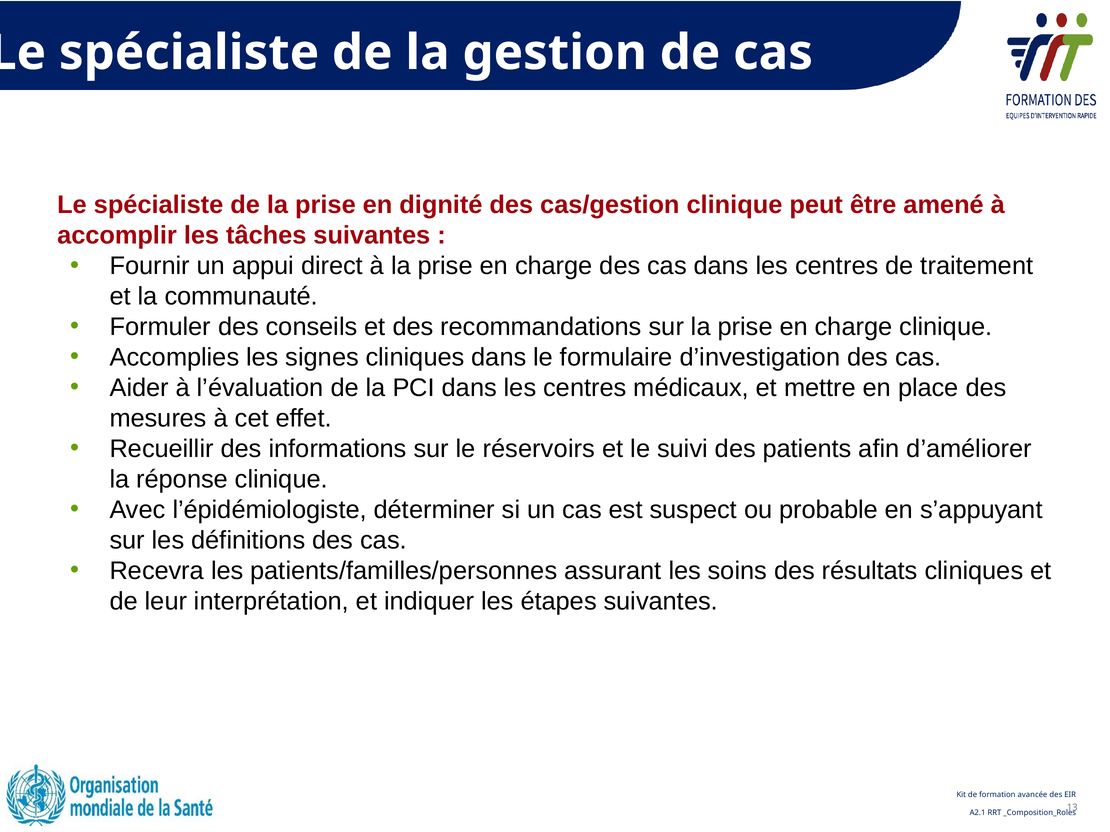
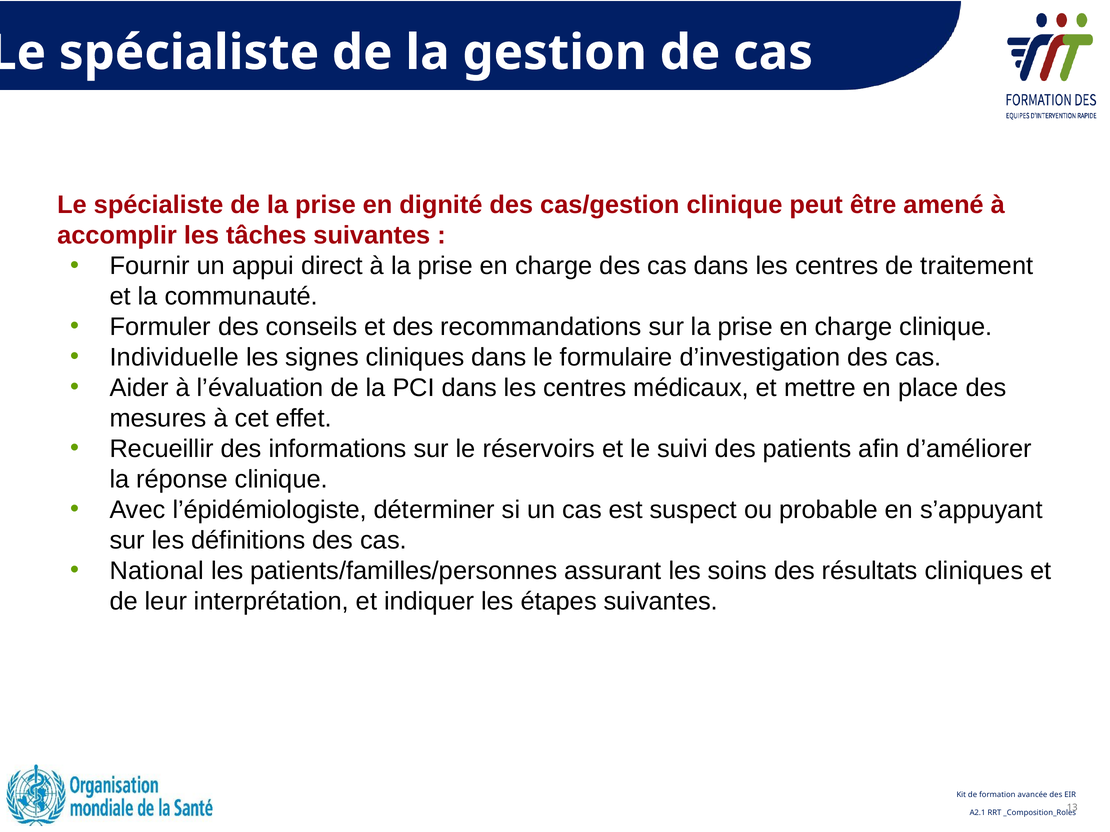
Accomplies: Accomplies -> Individuelle
Recevra: Recevra -> National
